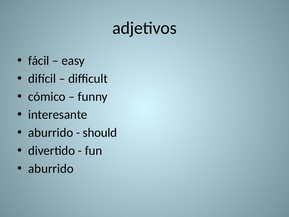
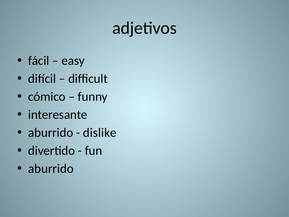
should: should -> dislike
